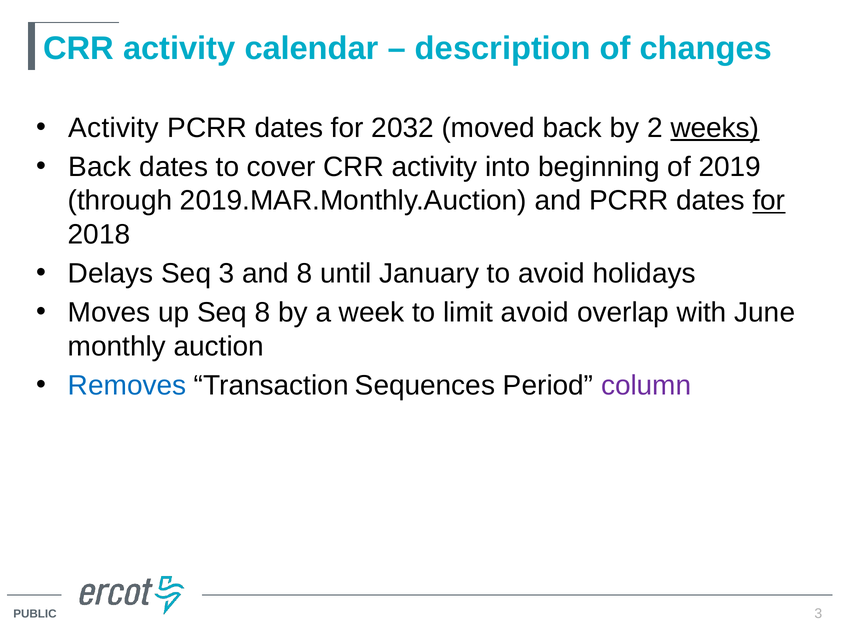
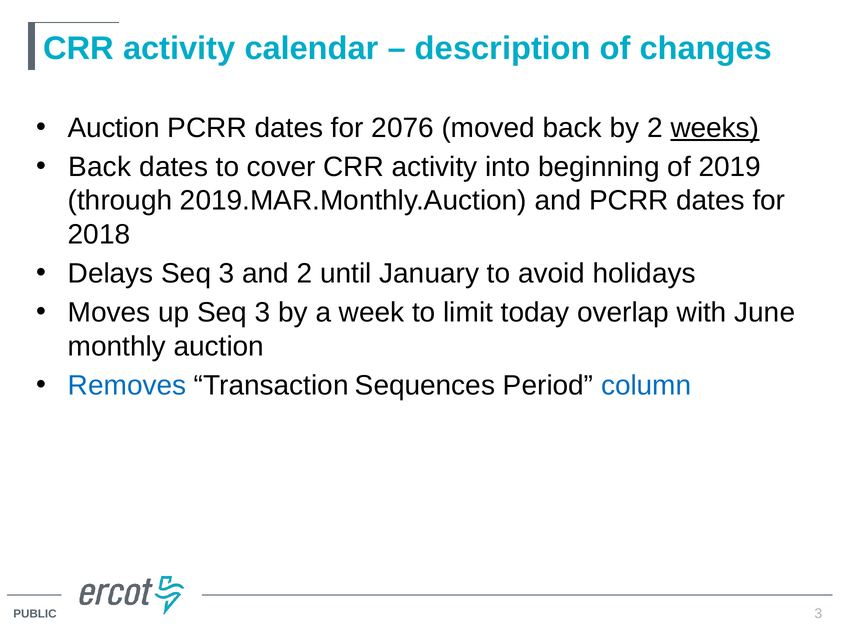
Activity at (114, 128): Activity -> Auction
2032: 2032 -> 2076
for at (769, 201) underline: present -> none
and 8: 8 -> 2
up Seq 8: 8 -> 3
limit avoid: avoid -> today
column colour: purple -> blue
